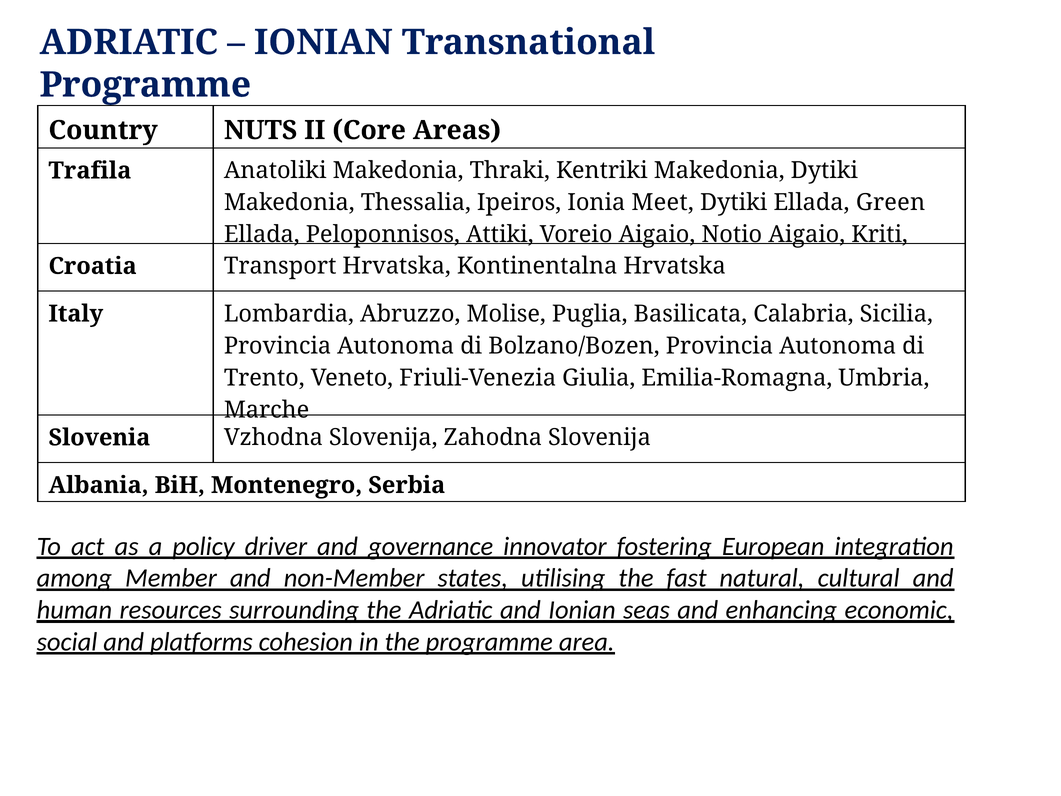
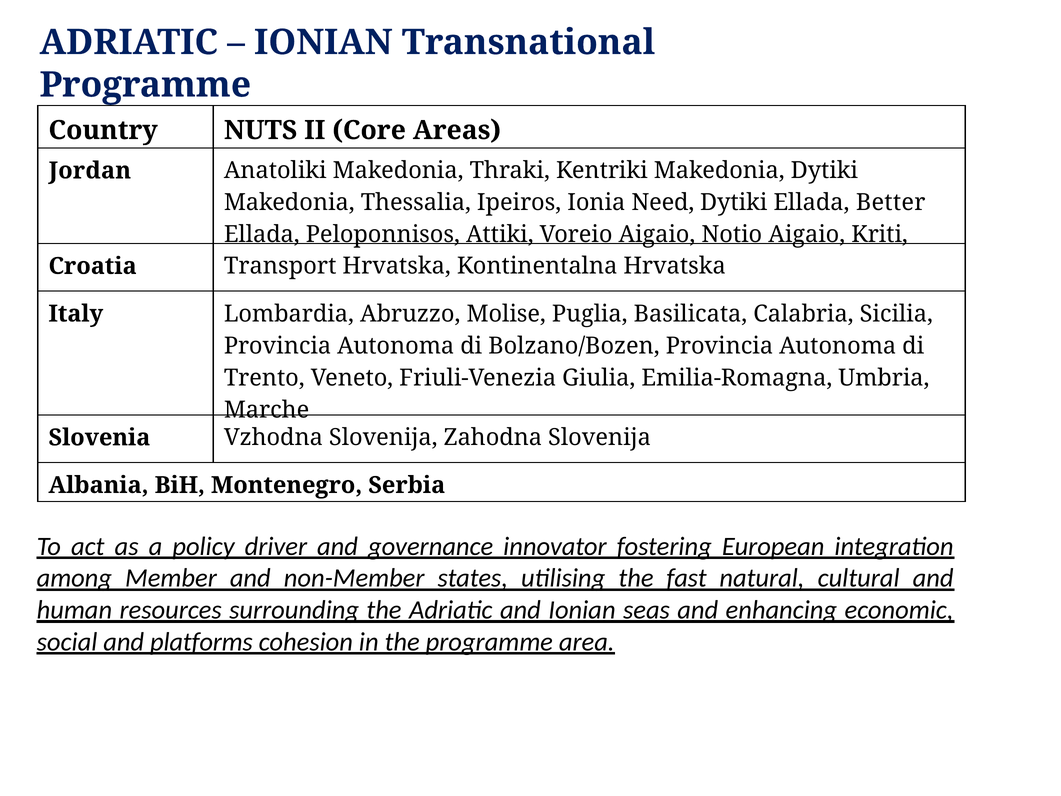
Trafila: Trafila -> Jordan
Meet: Meet -> Need
Green: Green -> Better
